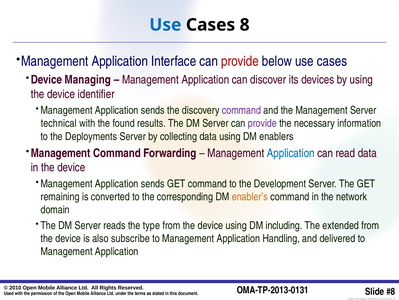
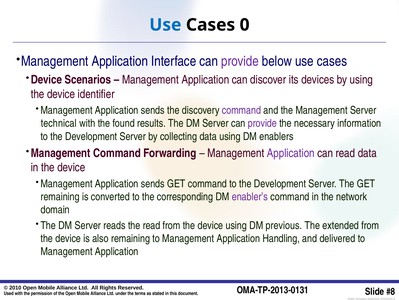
8: 8 -> 0
provide at (240, 61) colour: red -> purple
Managing: Managing -> Scenarios
Deployments at (91, 136): Deployments -> Development
Application at (291, 153) colour: blue -> purple
enabler’s colour: orange -> purple
the type: type -> read
including: including -> previous
also subscribe: subscribe -> remaining
